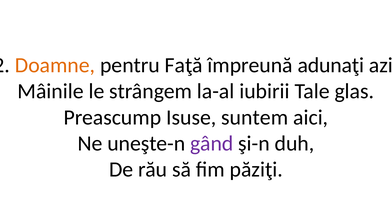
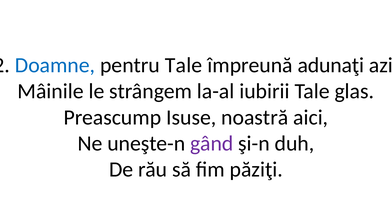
Doamne colour: orange -> blue
pentru Faţă: Faţă -> Tale
suntem: suntem -> noastră
